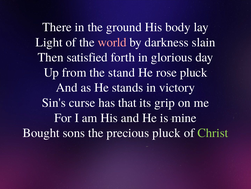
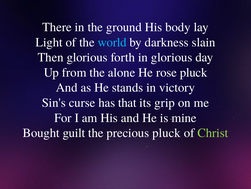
world colour: pink -> light blue
Then satisfied: satisfied -> glorious
stand: stand -> alone
sons: sons -> guilt
